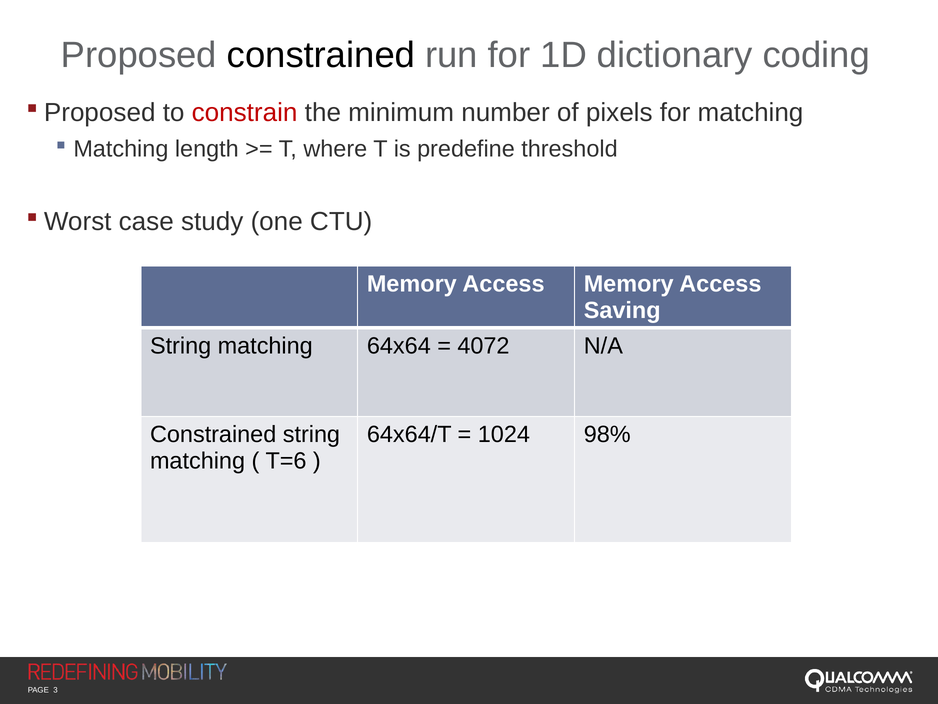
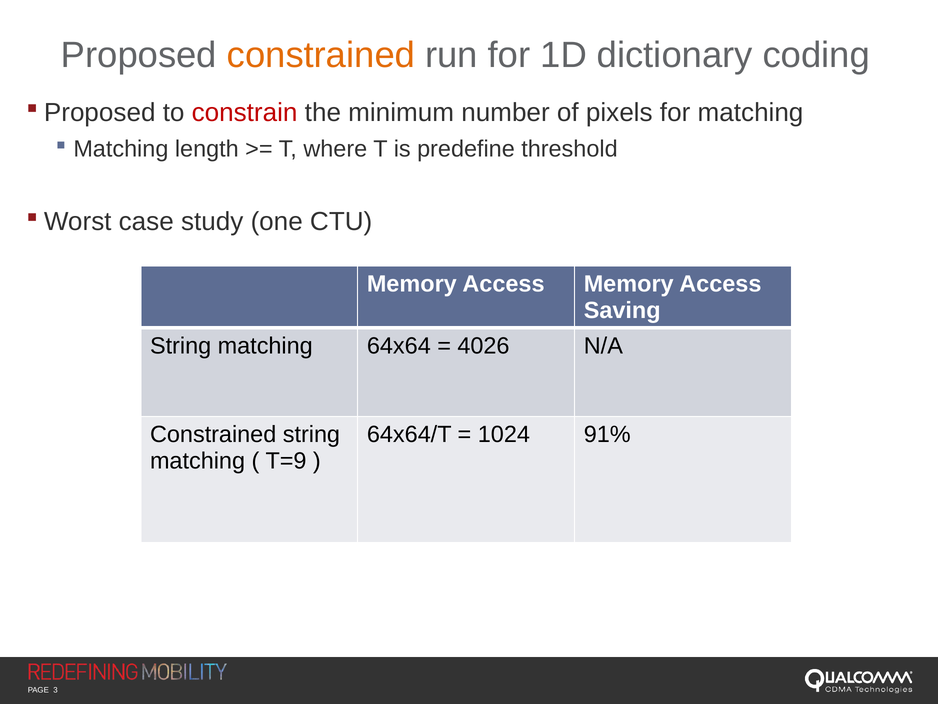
constrained at (321, 55) colour: black -> orange
4072: 4072 -> 4026
98%: 98% -> 91%
T=6: T=6 -> T=9
